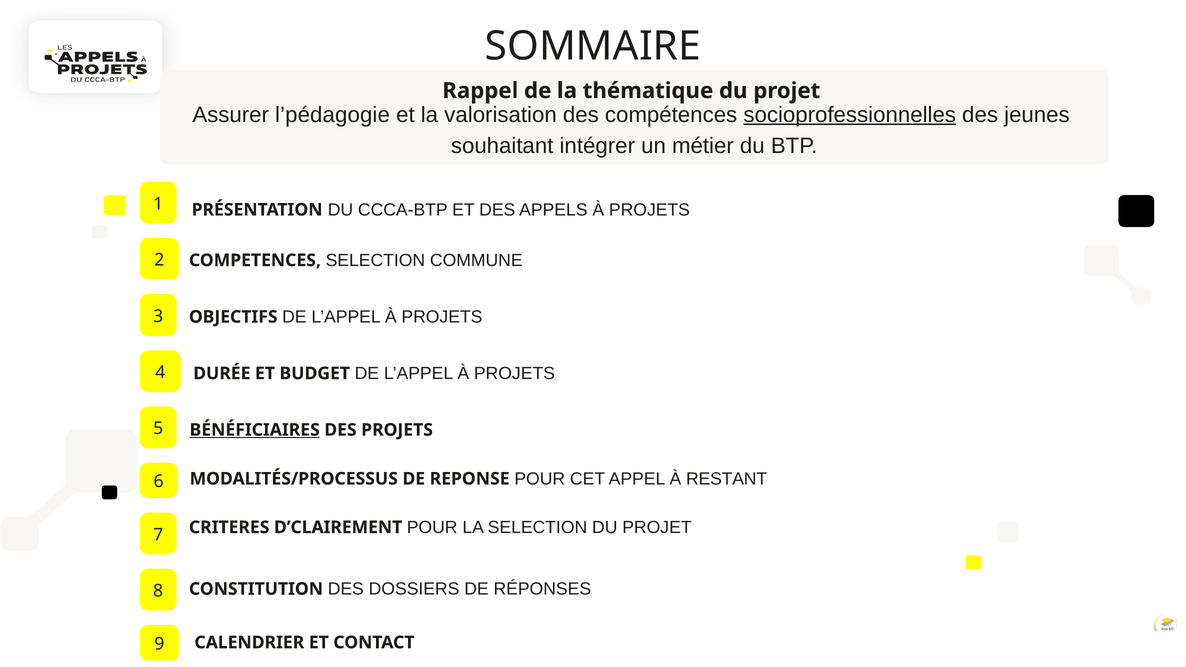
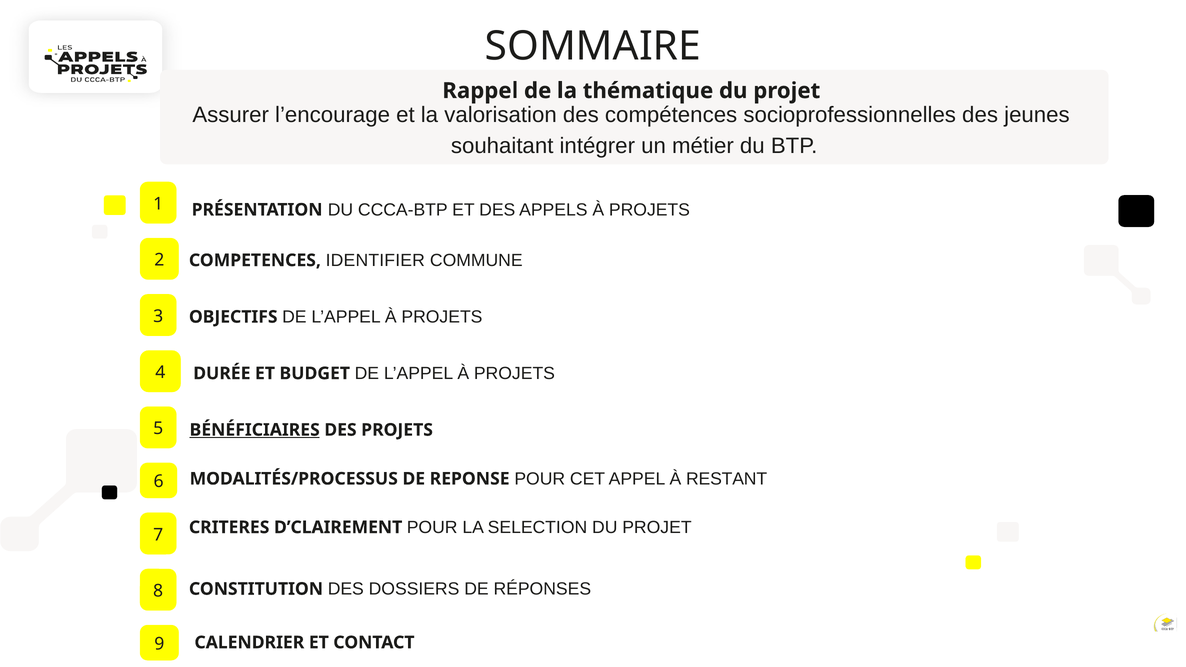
l’pédagogie: l’pédagogie -> l’encourage
socioprofessionnelles underline: present -> none
COMPETENCES SELECTION: SELECTION -> IDENTIFIER
